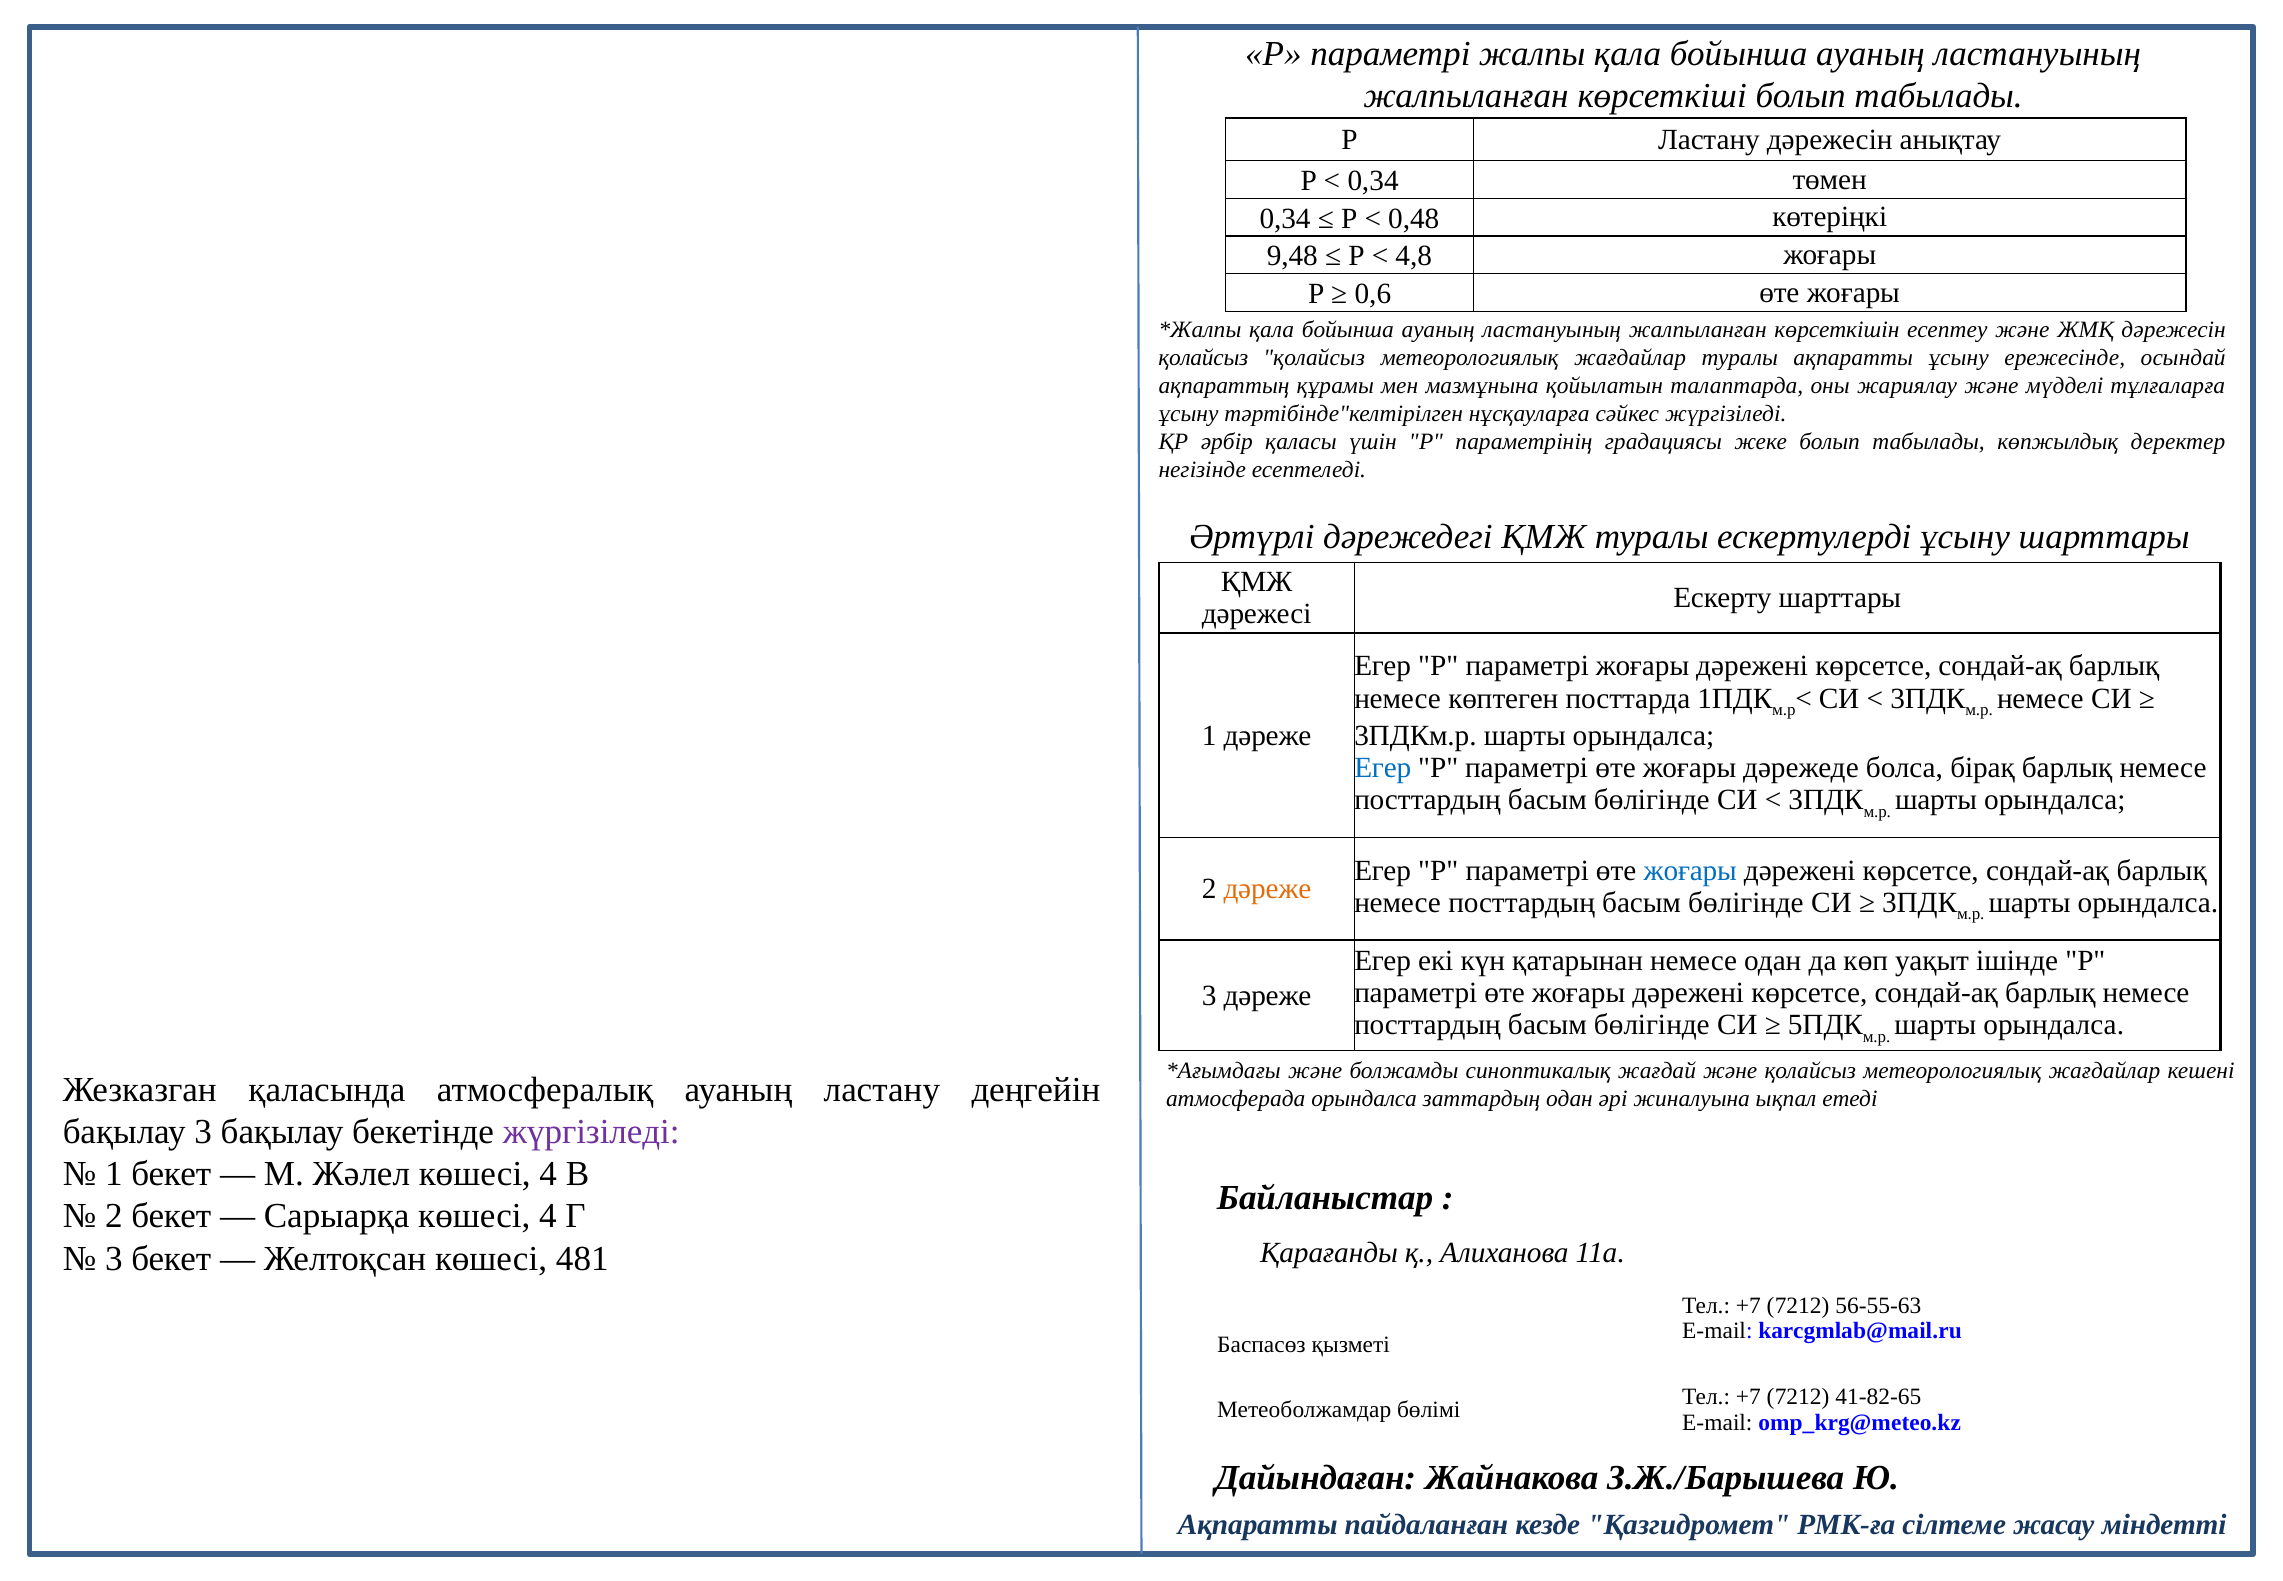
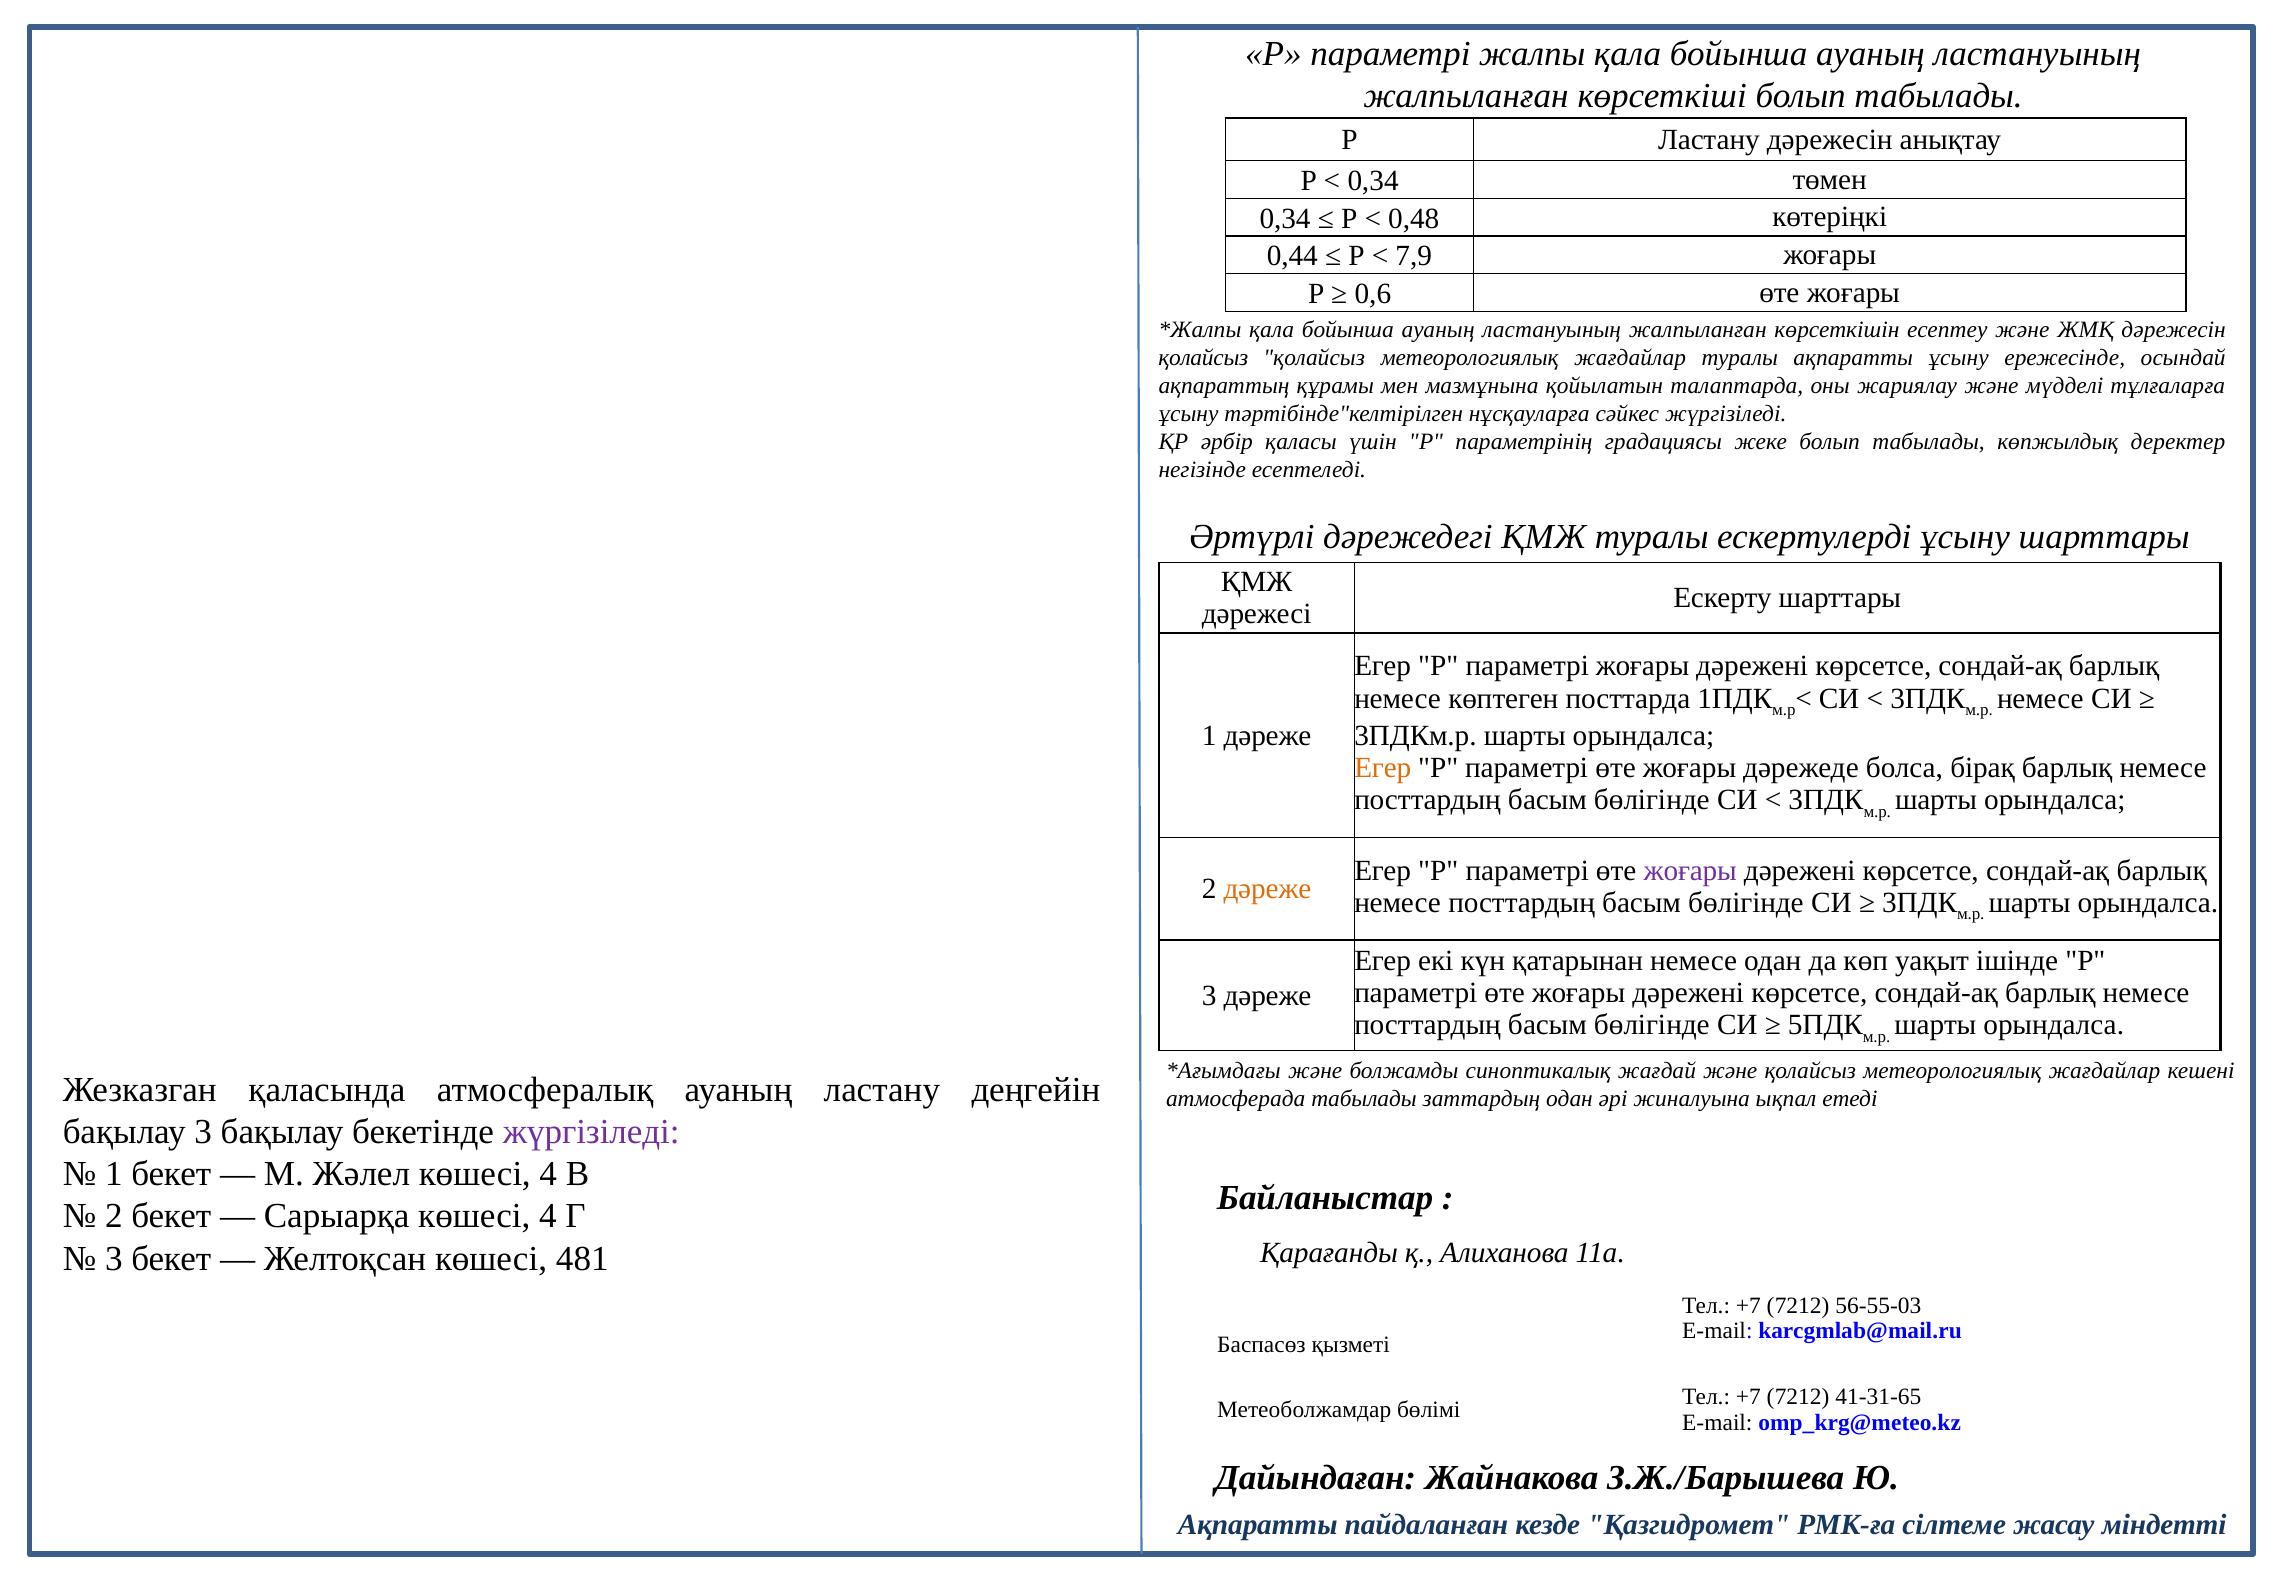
9,48: 9,48 -> 0,44
4,8: 4,8 -> 7,9
Егер at (1383, 767) colour: blue -> orange
жоғары at (1690, 870) colour: blue -> purple
атмосферада орындалса: орындалса -> табылады
56-55-63: 56-55-63 -> 56-55-03
41-82-65: 41-82-65 -> 41-31-65
